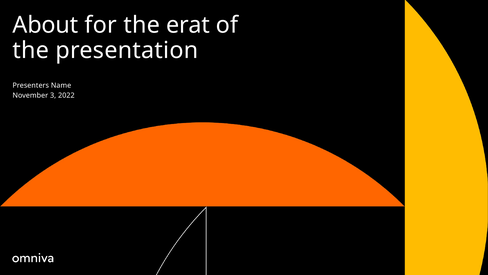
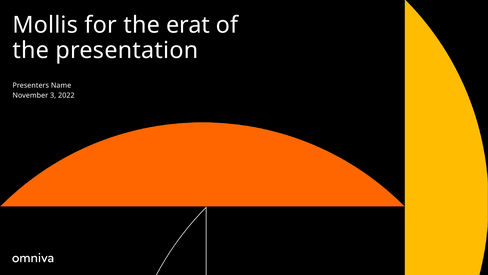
About: About -> Mollis
